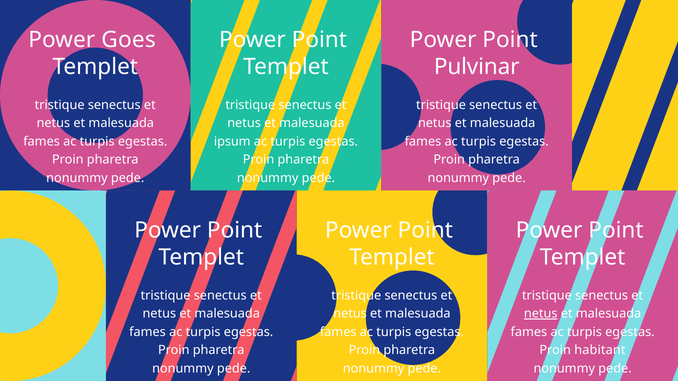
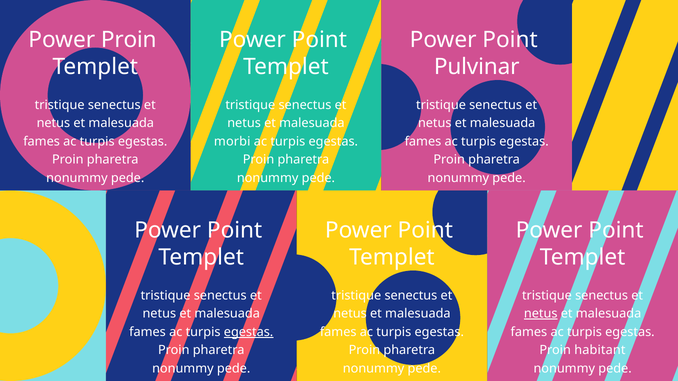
Power Goes: Goes -> Proin
ipsum: ipsum -> morbi
egestas at (249, 332) underline: none -> present
